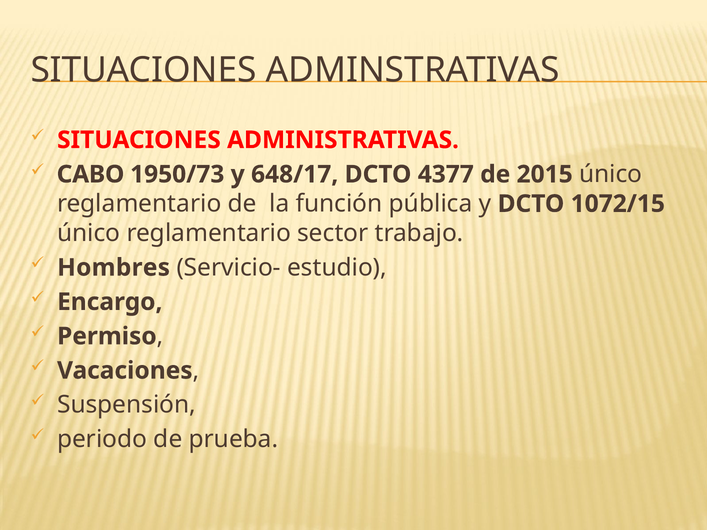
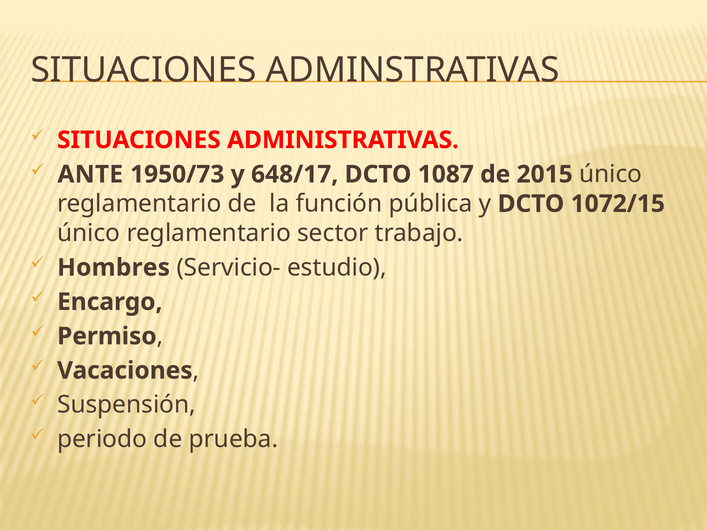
CABO: CABO -> ANTE
4377: 4377 -> 1087
